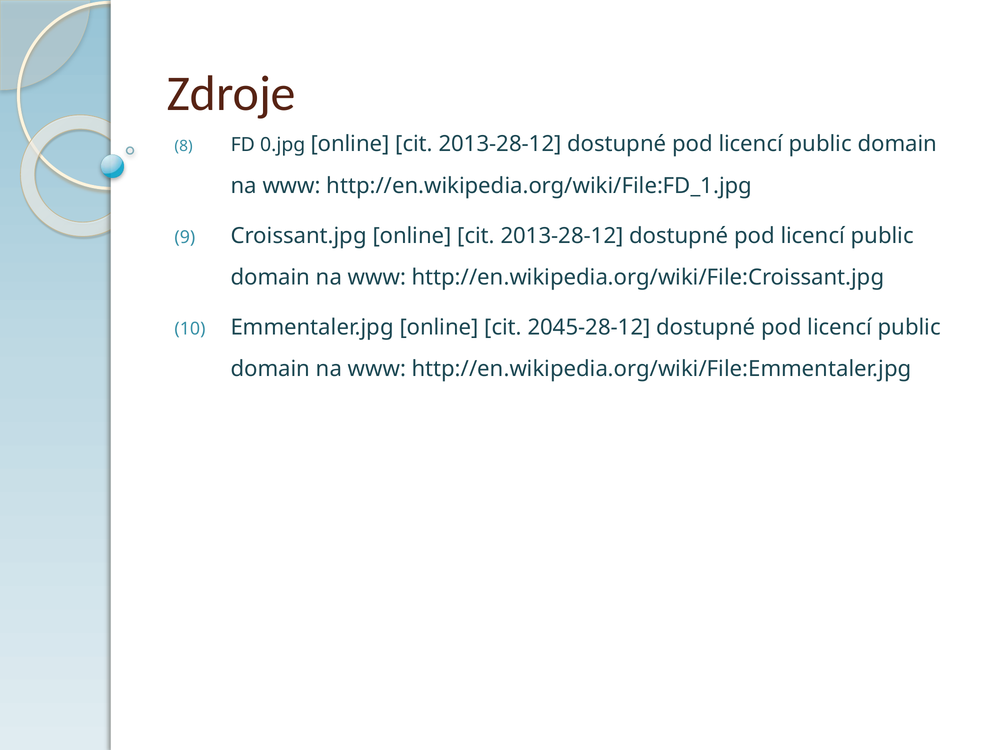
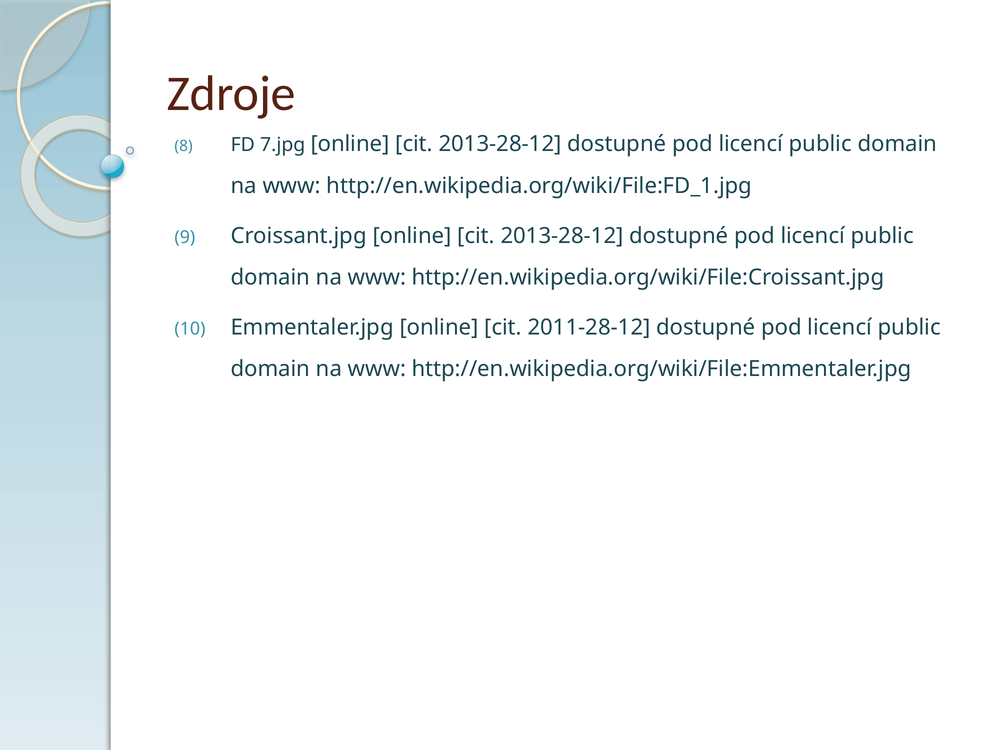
0.jpg: 0.jpg -> 7.jpg
2045-28-12: 2045-28-12 -> 2011-28-12
